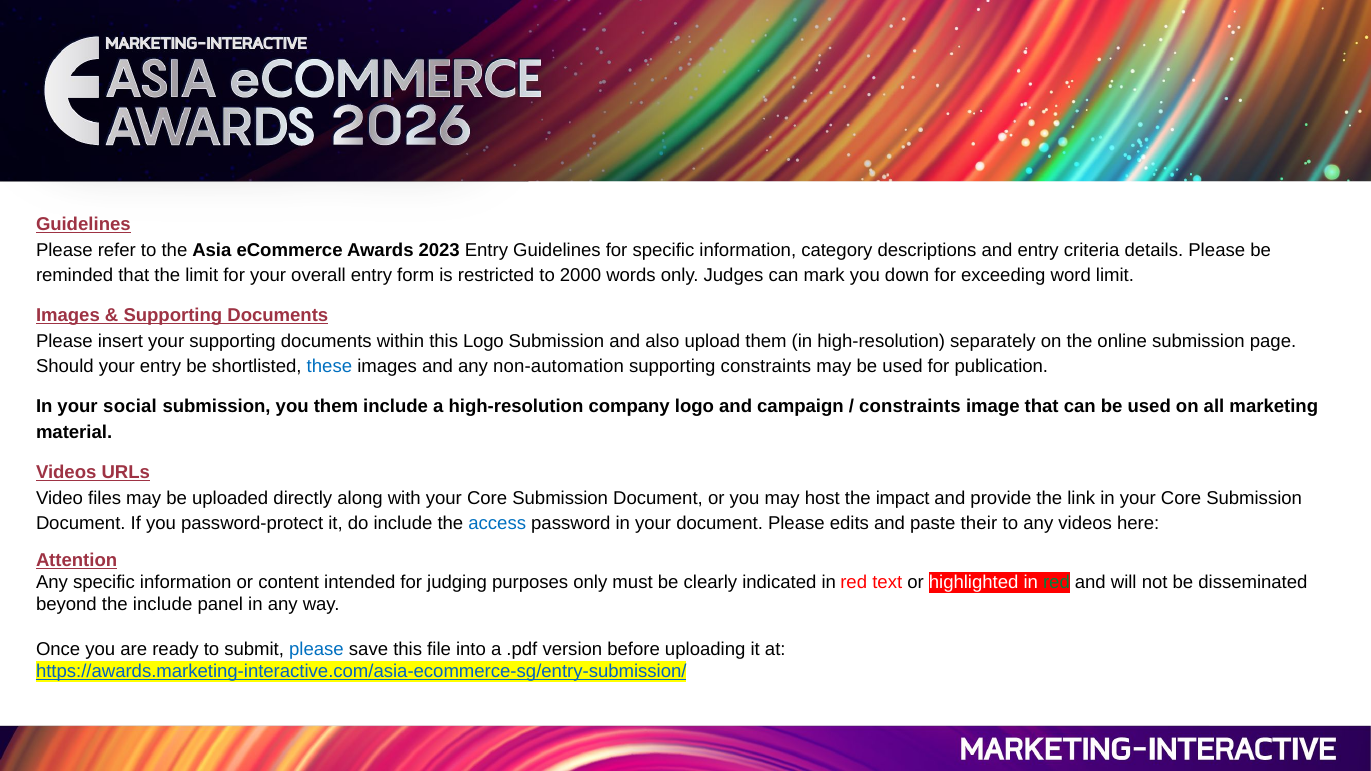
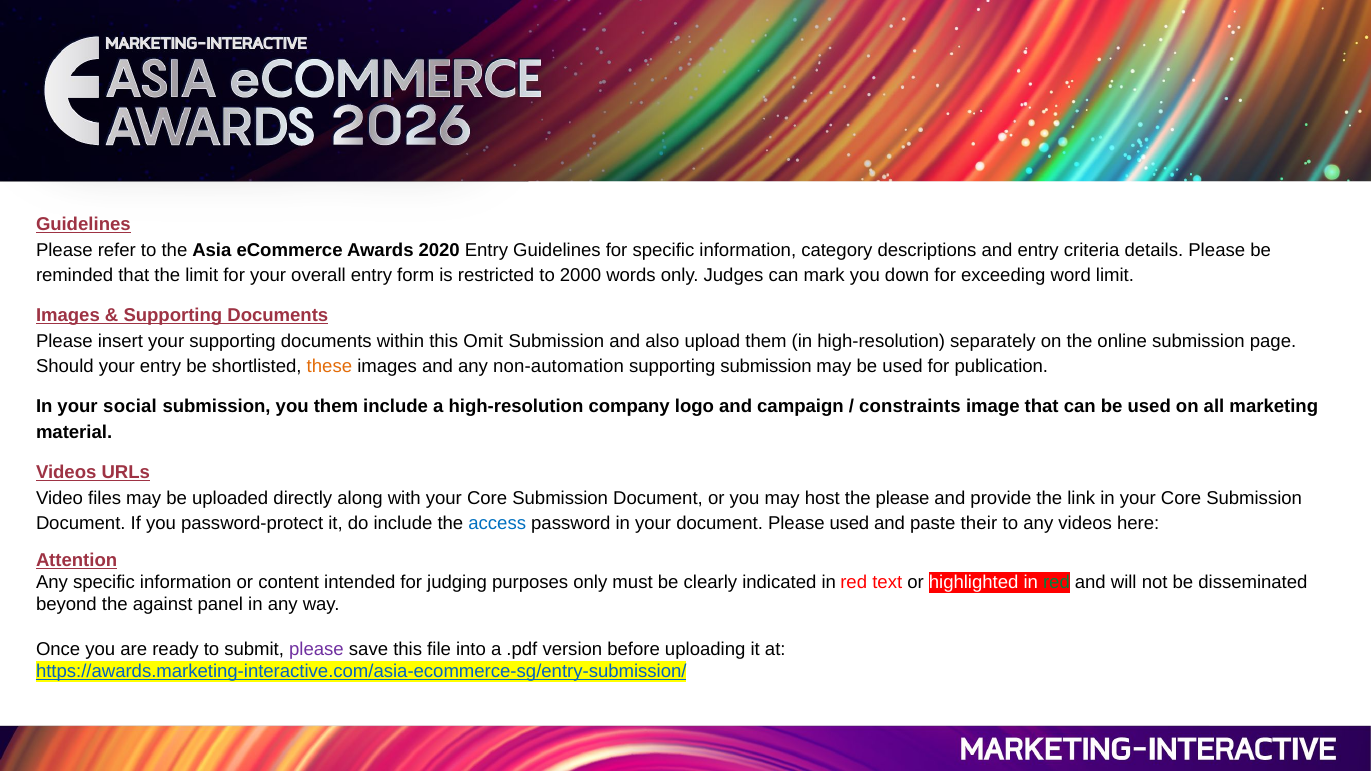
2023: 2023 -> 2020
this Logo: Logo -> Omit
these colour: blue -> orange
supporting constraints: constraints -> submission
the impact: impact -> please
Please edits: edits -> used
the include: include -> against
please at (316, 649) colour: blue -> purple
